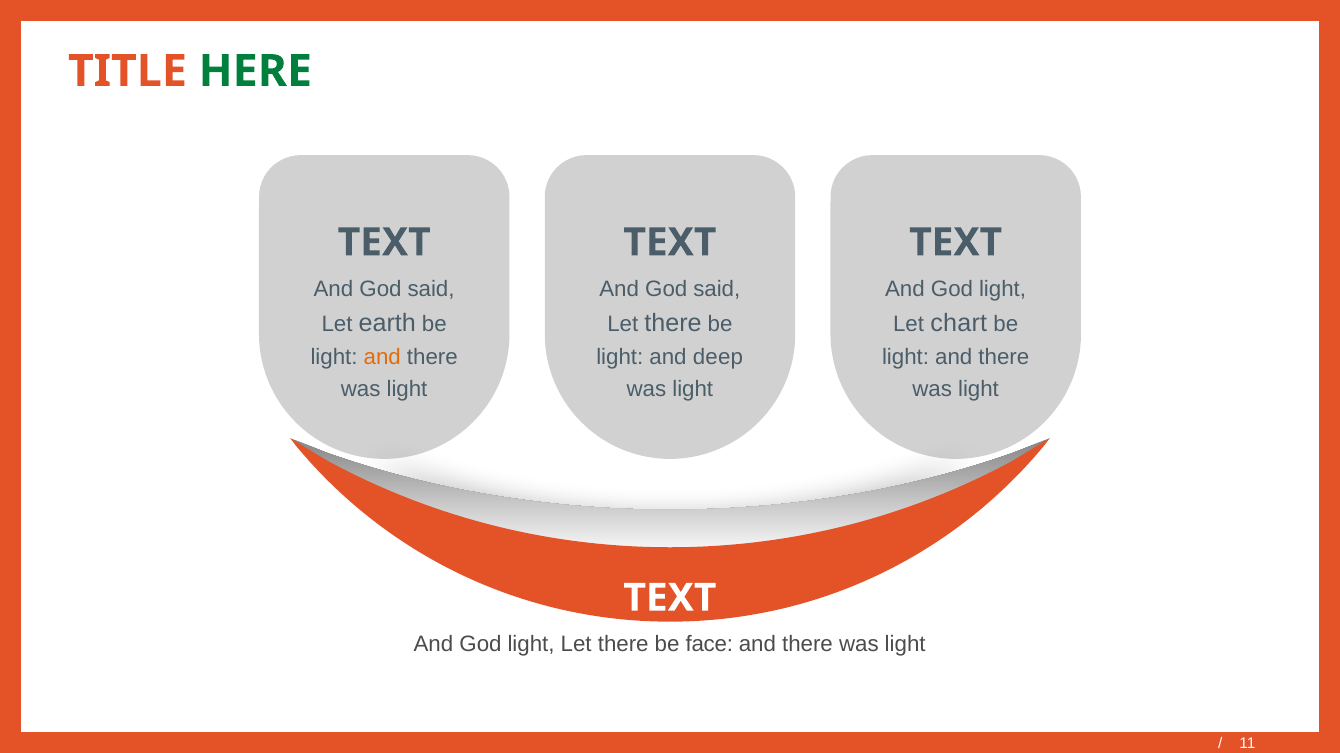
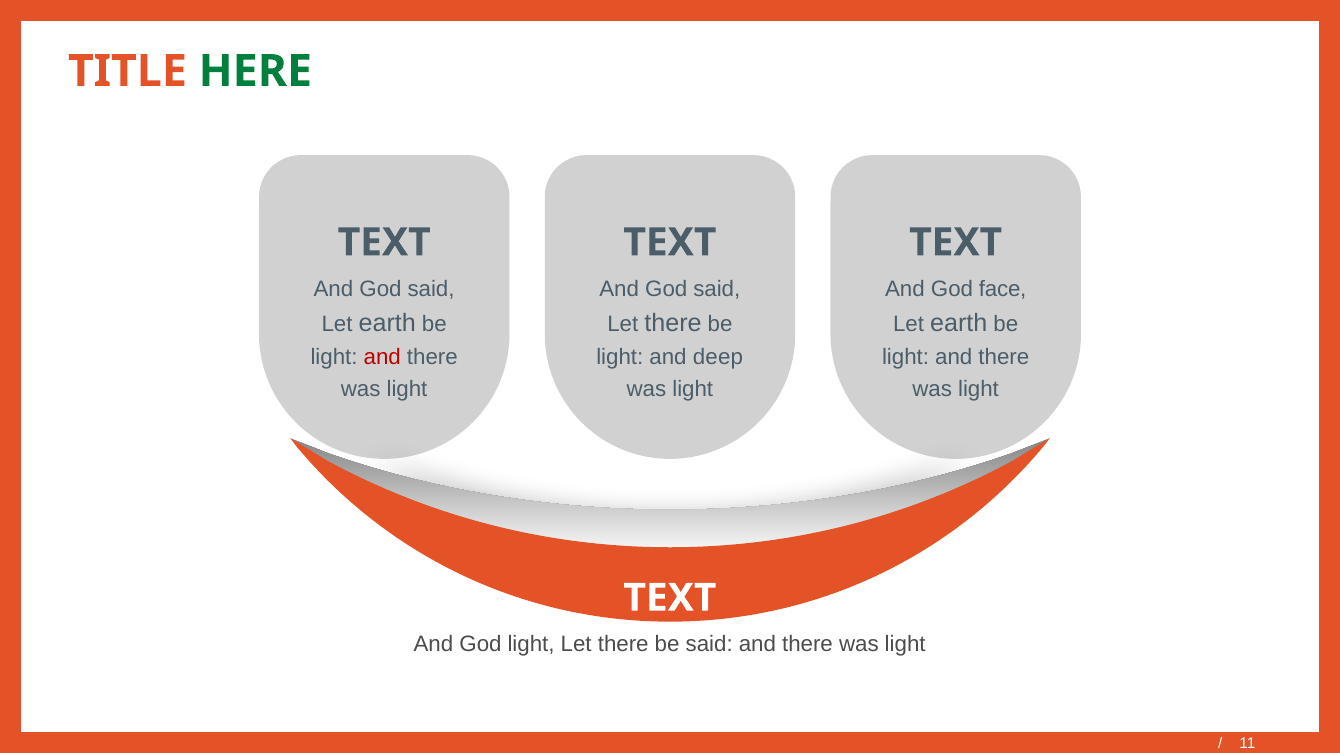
light at (1003, 289): light -> face
chart at (959, 324): chart -> earth
and at (382, 358) colour: orange -> red
be face: face -> said
